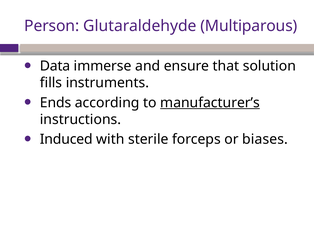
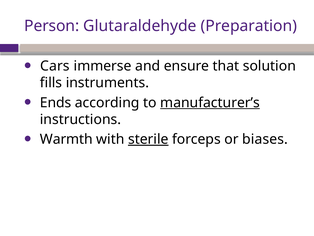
Multiparous: Multiparous -> Preparation
Data: Data -> Cars
Induced: Induced -> Warmth
sterile underline: none -> present
